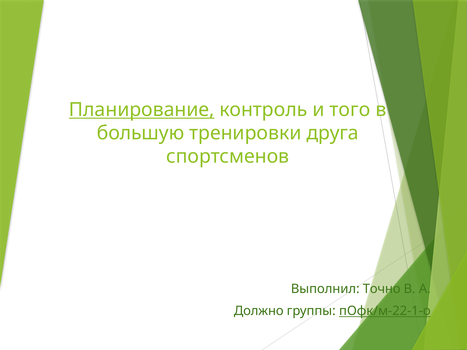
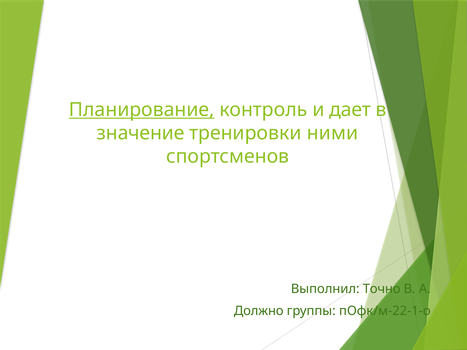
того: того -> дает
большую: большую -> значение
друга: друга -> ними
пОфк/м-22-1-о underline: present -> none
